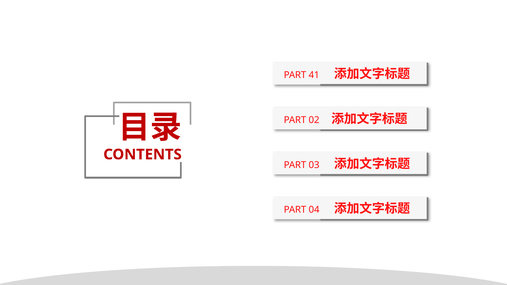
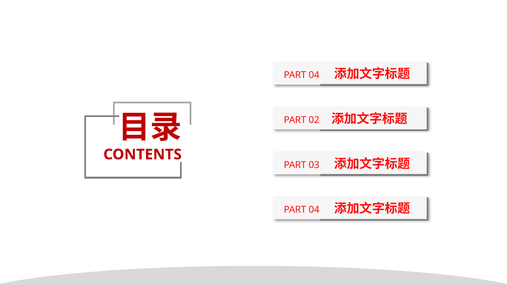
41 at (314, 75): 41 -> 04
